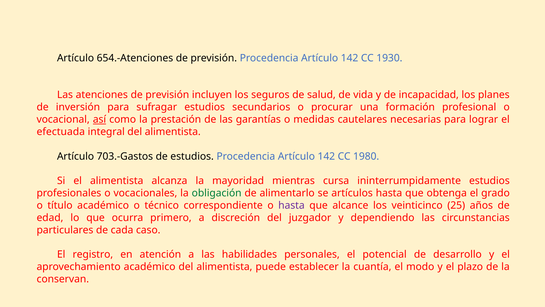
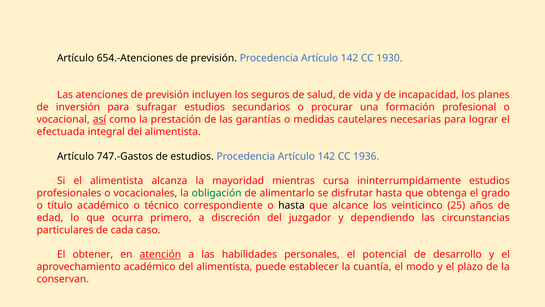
703.-Gastos: 703.-Gastos -> 747.-Gastos
1980: 1980 -> 1936
artículos: artículos -> disfrutar
hasta at (291, 205) colour: purple -> black
registro: registro -> obtener
atención underline: none -> present
